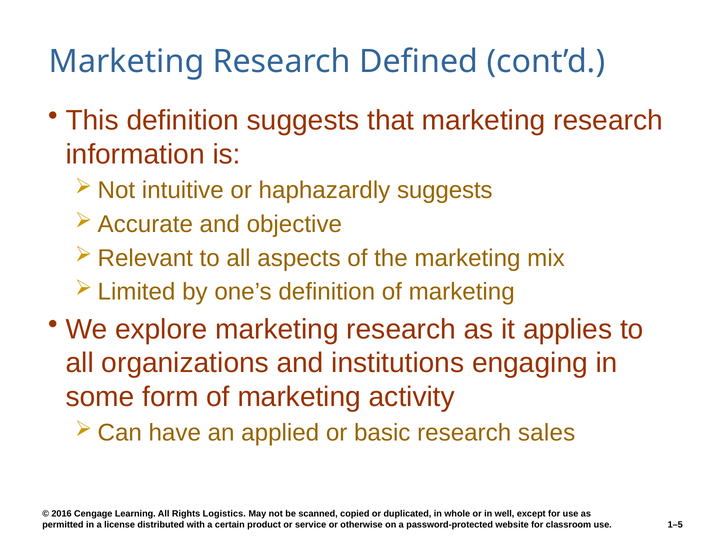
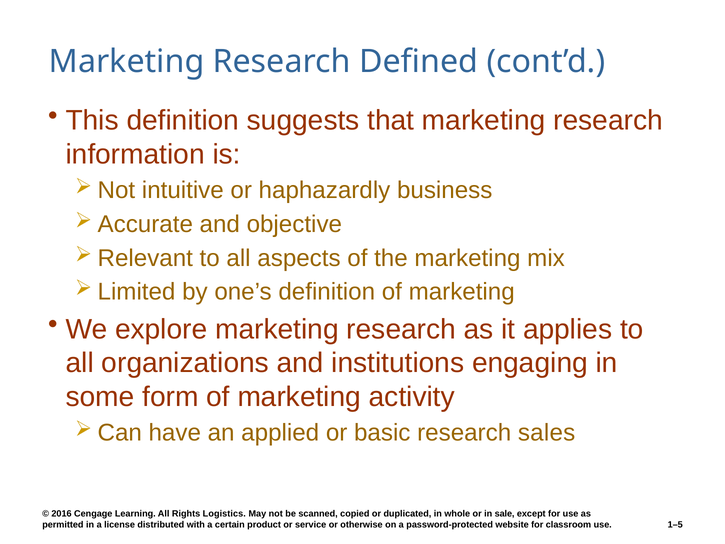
haphazardly suggests: suggests -> business
well: well -> sale
